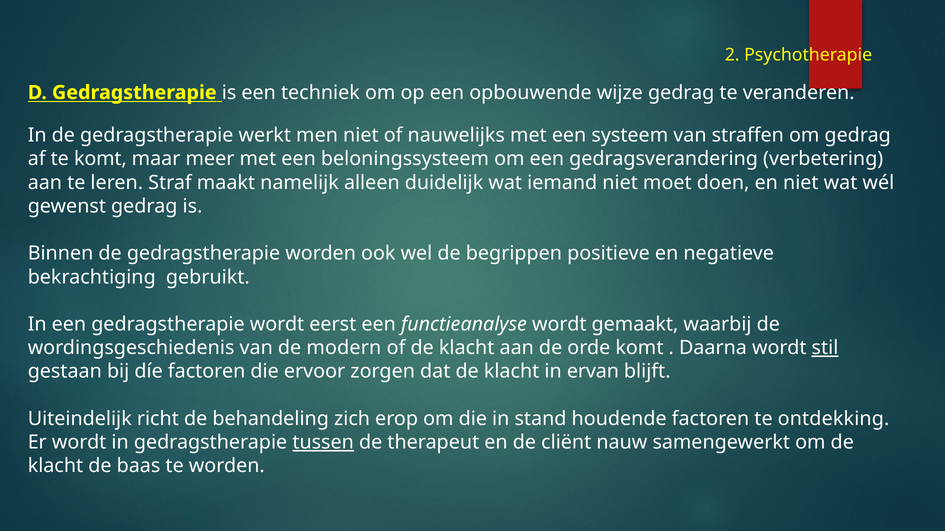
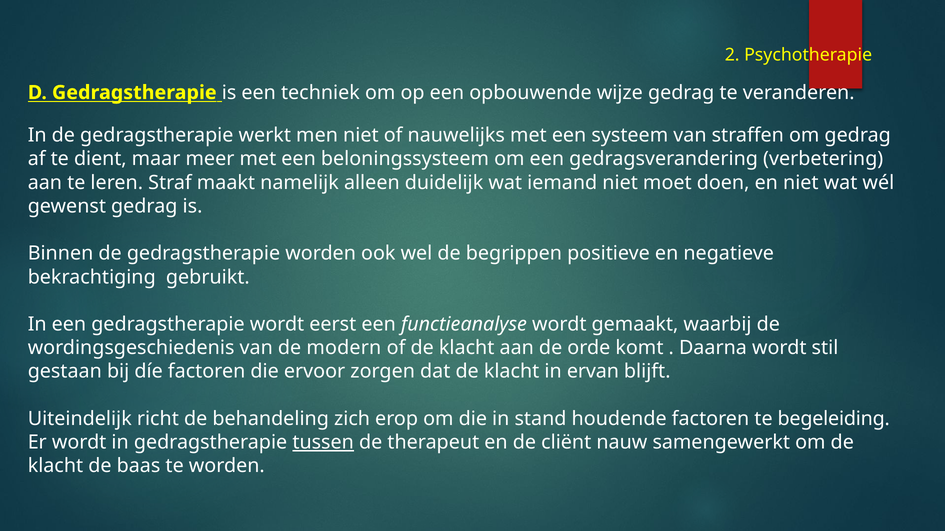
te komt: komt -> dient
stil underline: present -> none
ontdekking: ontdekking -> begeleiding
